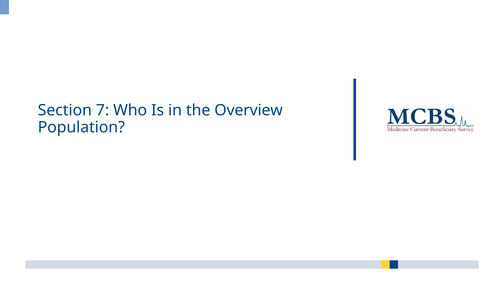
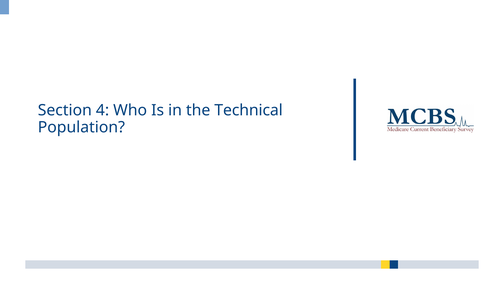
7: 7 -> 4
Overview: Overview -> Technical
